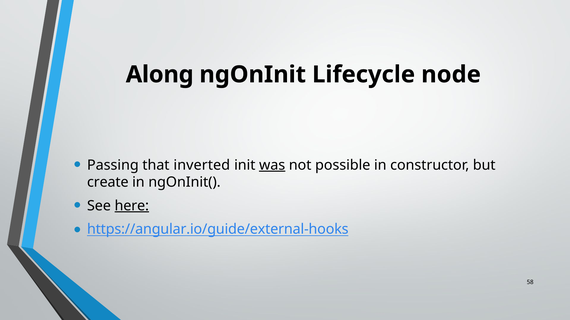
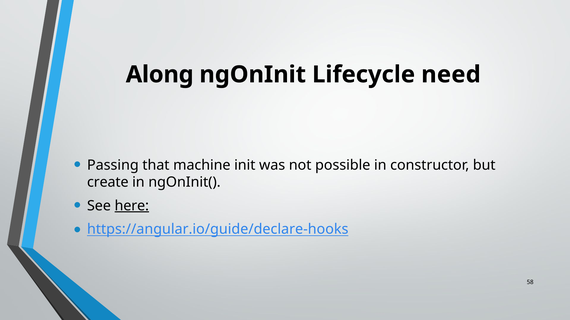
node: node -> need
inverted: inverted -> machine
was underline: present -> none
https://angular.io/guide/external-hooks: https://angular.io/guide/external-hooks -> https://angular.io/guide/declare-hooks
